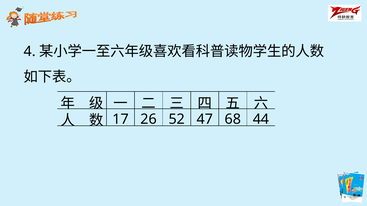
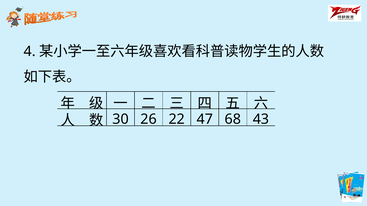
17: 17 -> 30
52: 52 -> 22
44: 44 -> 43
